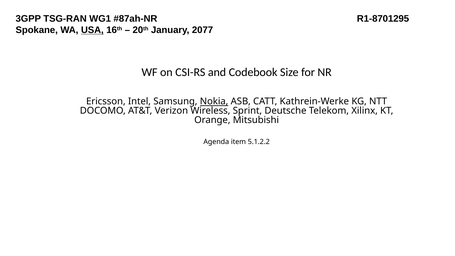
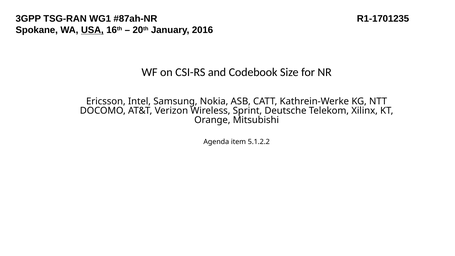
R1-8701295: R1-8701295 -> R1-1701235
2077: 2077 -> 2016
Nokia underline: present -> none
